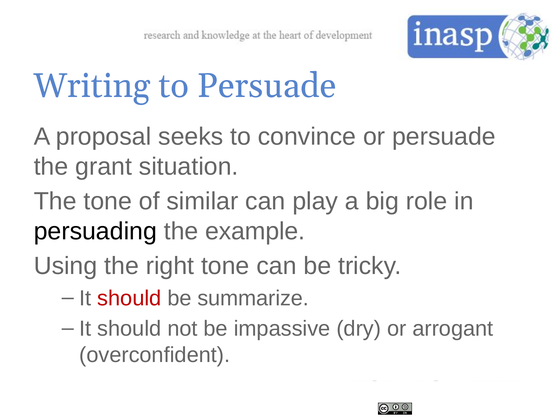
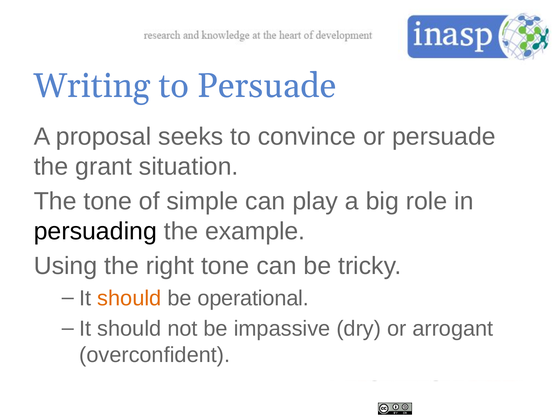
similar: similar -> simple
should at (129, 298) colour: red -> orange
summarize: summarize -> operational
